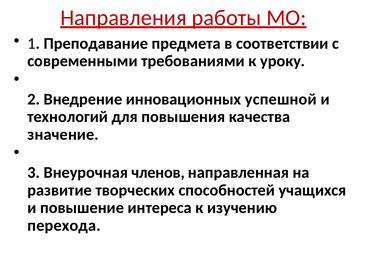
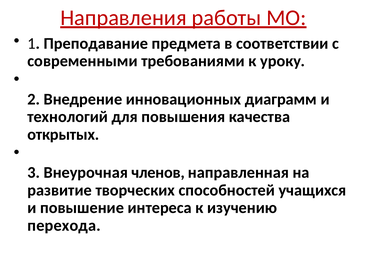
успешной: успешной -> диаграмм
значение: значение -> открытых
